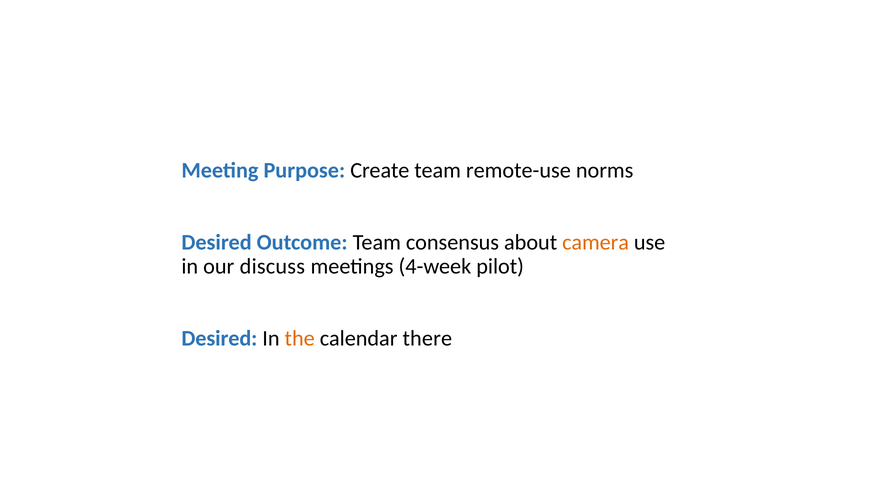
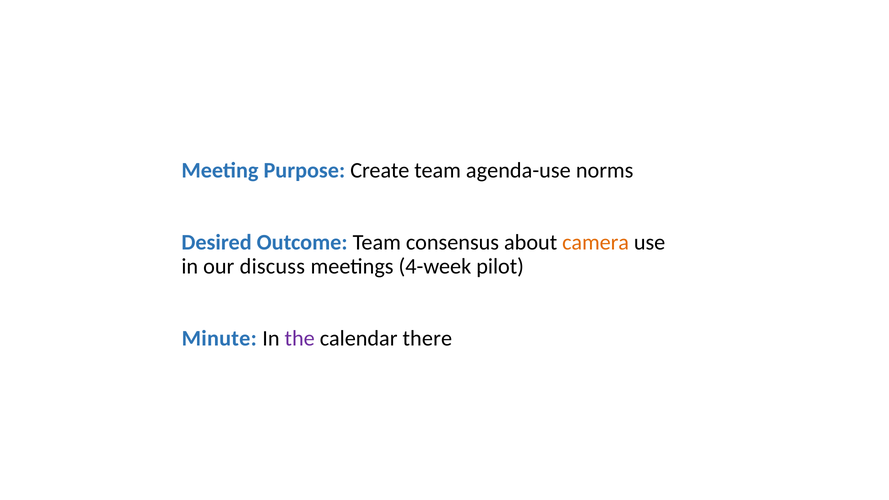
remote-use: remote-use -> agenda-use
Desired at (219, 339): Desired -> Minute
the colour: orange -> purple
